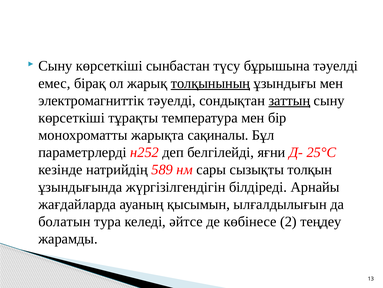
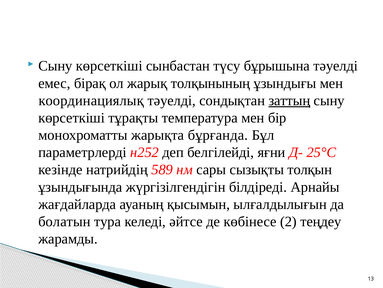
толқынының underline: present -> none
электромагниттік: электромагниттік -> координациялық
сақиналы: сақиналы -> бұрғанда
